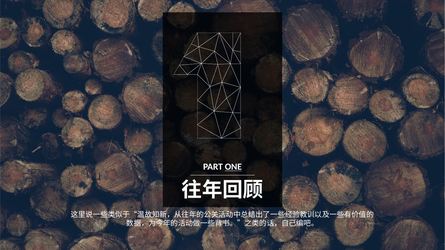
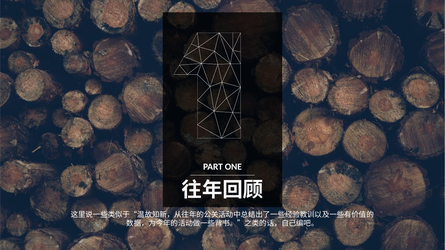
ONE underline: present -> none
